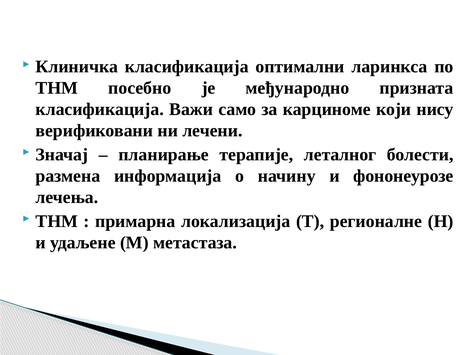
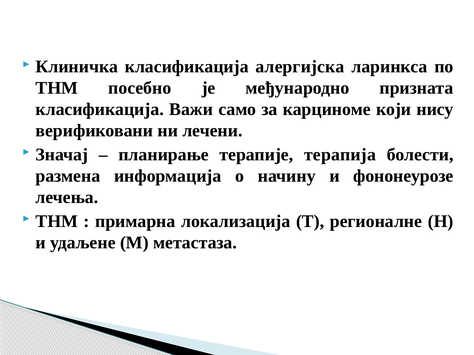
оптимални: оптимални -> алергијска
леталног: леталног -> терапија
